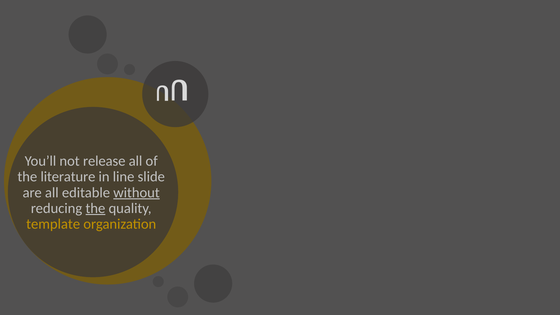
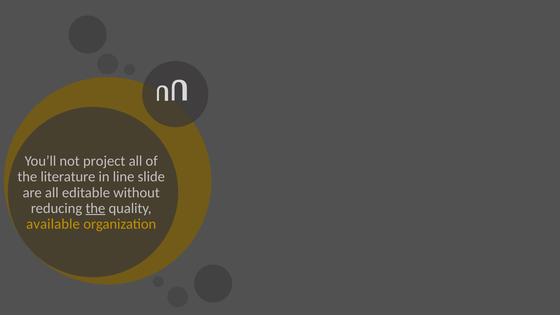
release: release -> project
without underline: present -> none
template: template -> available
